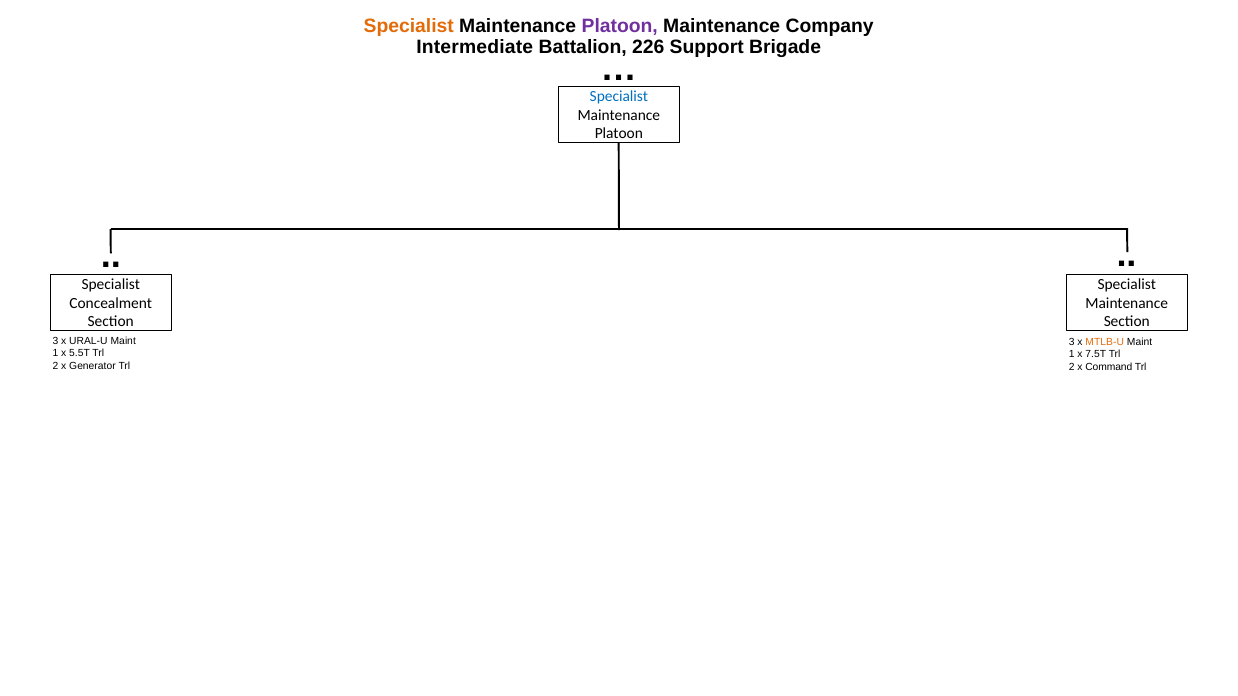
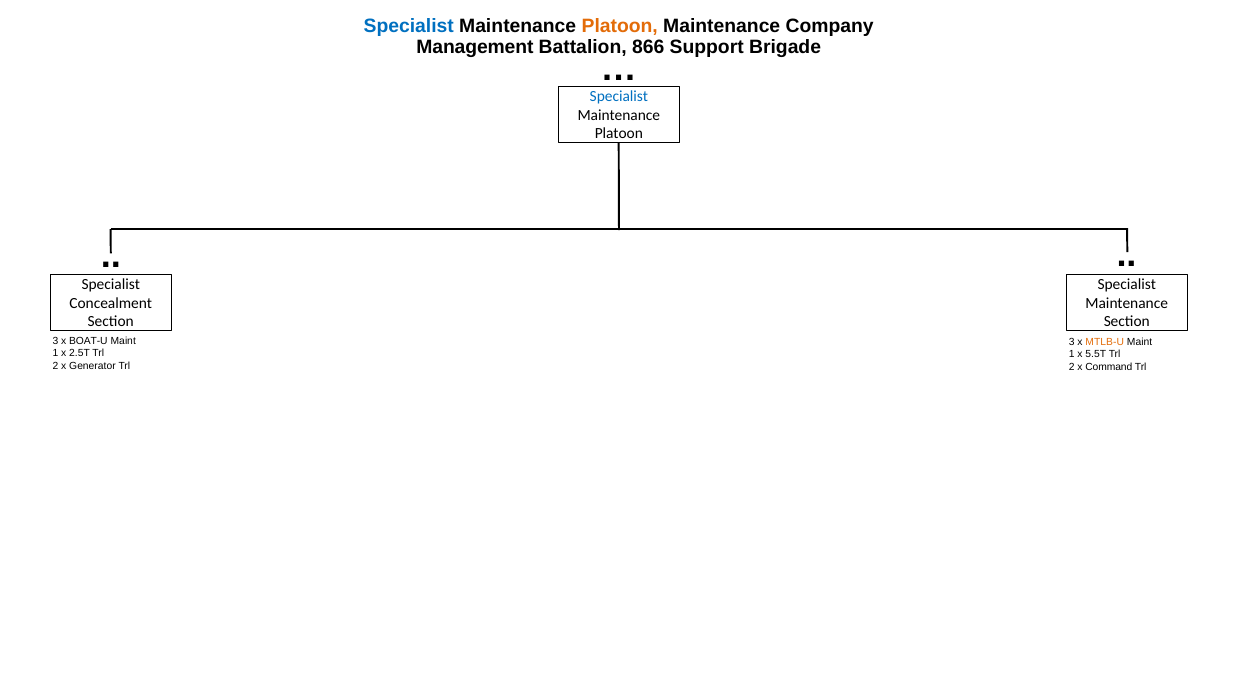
Specialist at (409, 26) colour: orange -> blue
Platoon at (620, 26) colour: purple -> orange
Intermediate: Intermediate -> Management
226: 226 -> 866
URAL-U: URAL-U -> BOAT-U
5.5T: 5.5T -> 2.5T
7.5T: 7.5T -> 5.5T
